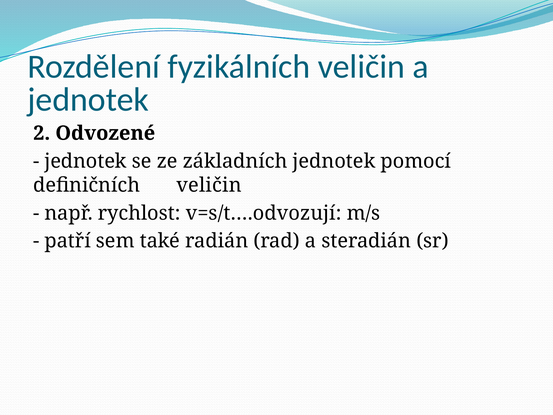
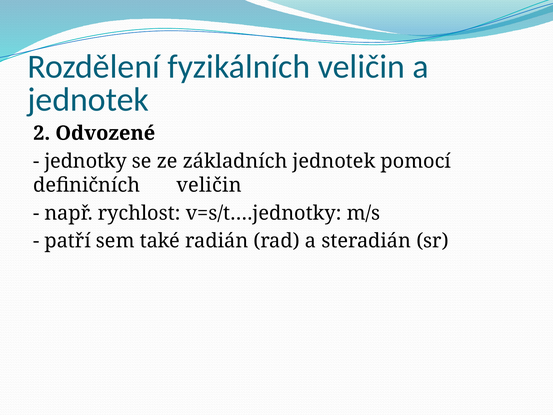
jednotek at (86, 161): jednotek -> jednotky
v=s/t….odvozují: v=s/t….odvozují -> v=s/t….jednotky
